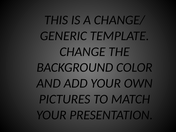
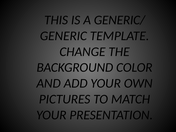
CHANGE/: CHANGE/ -> GENERIC/
